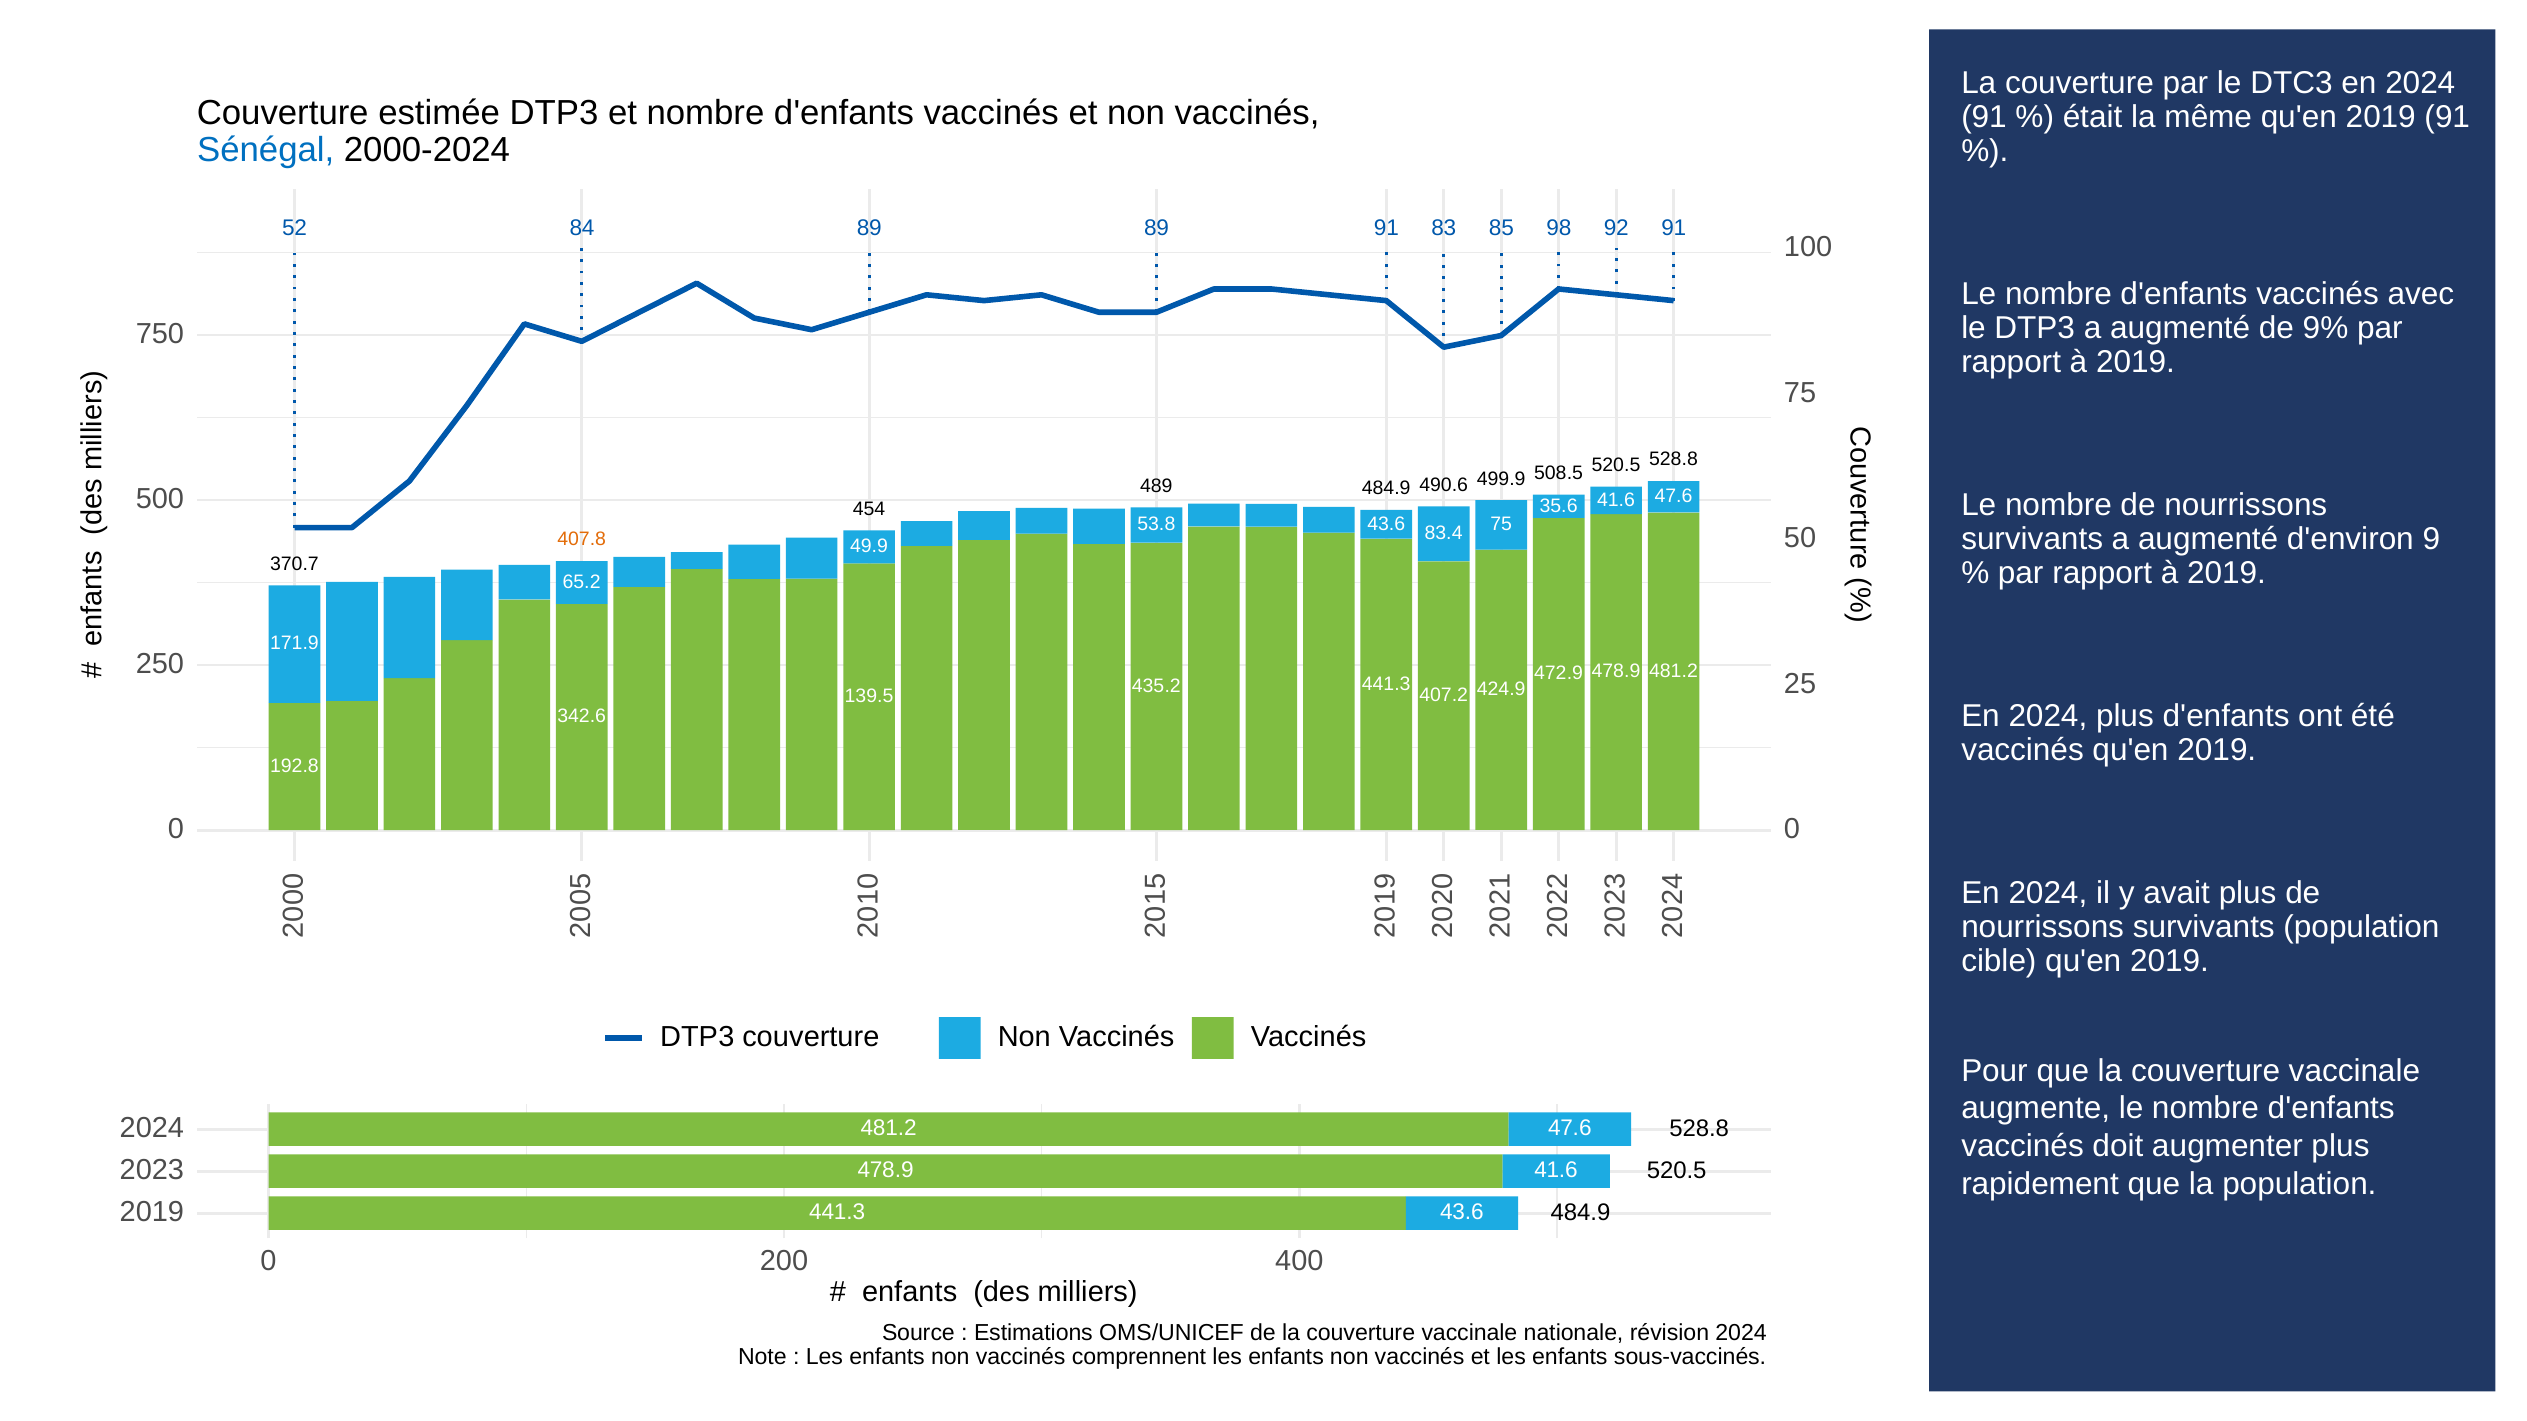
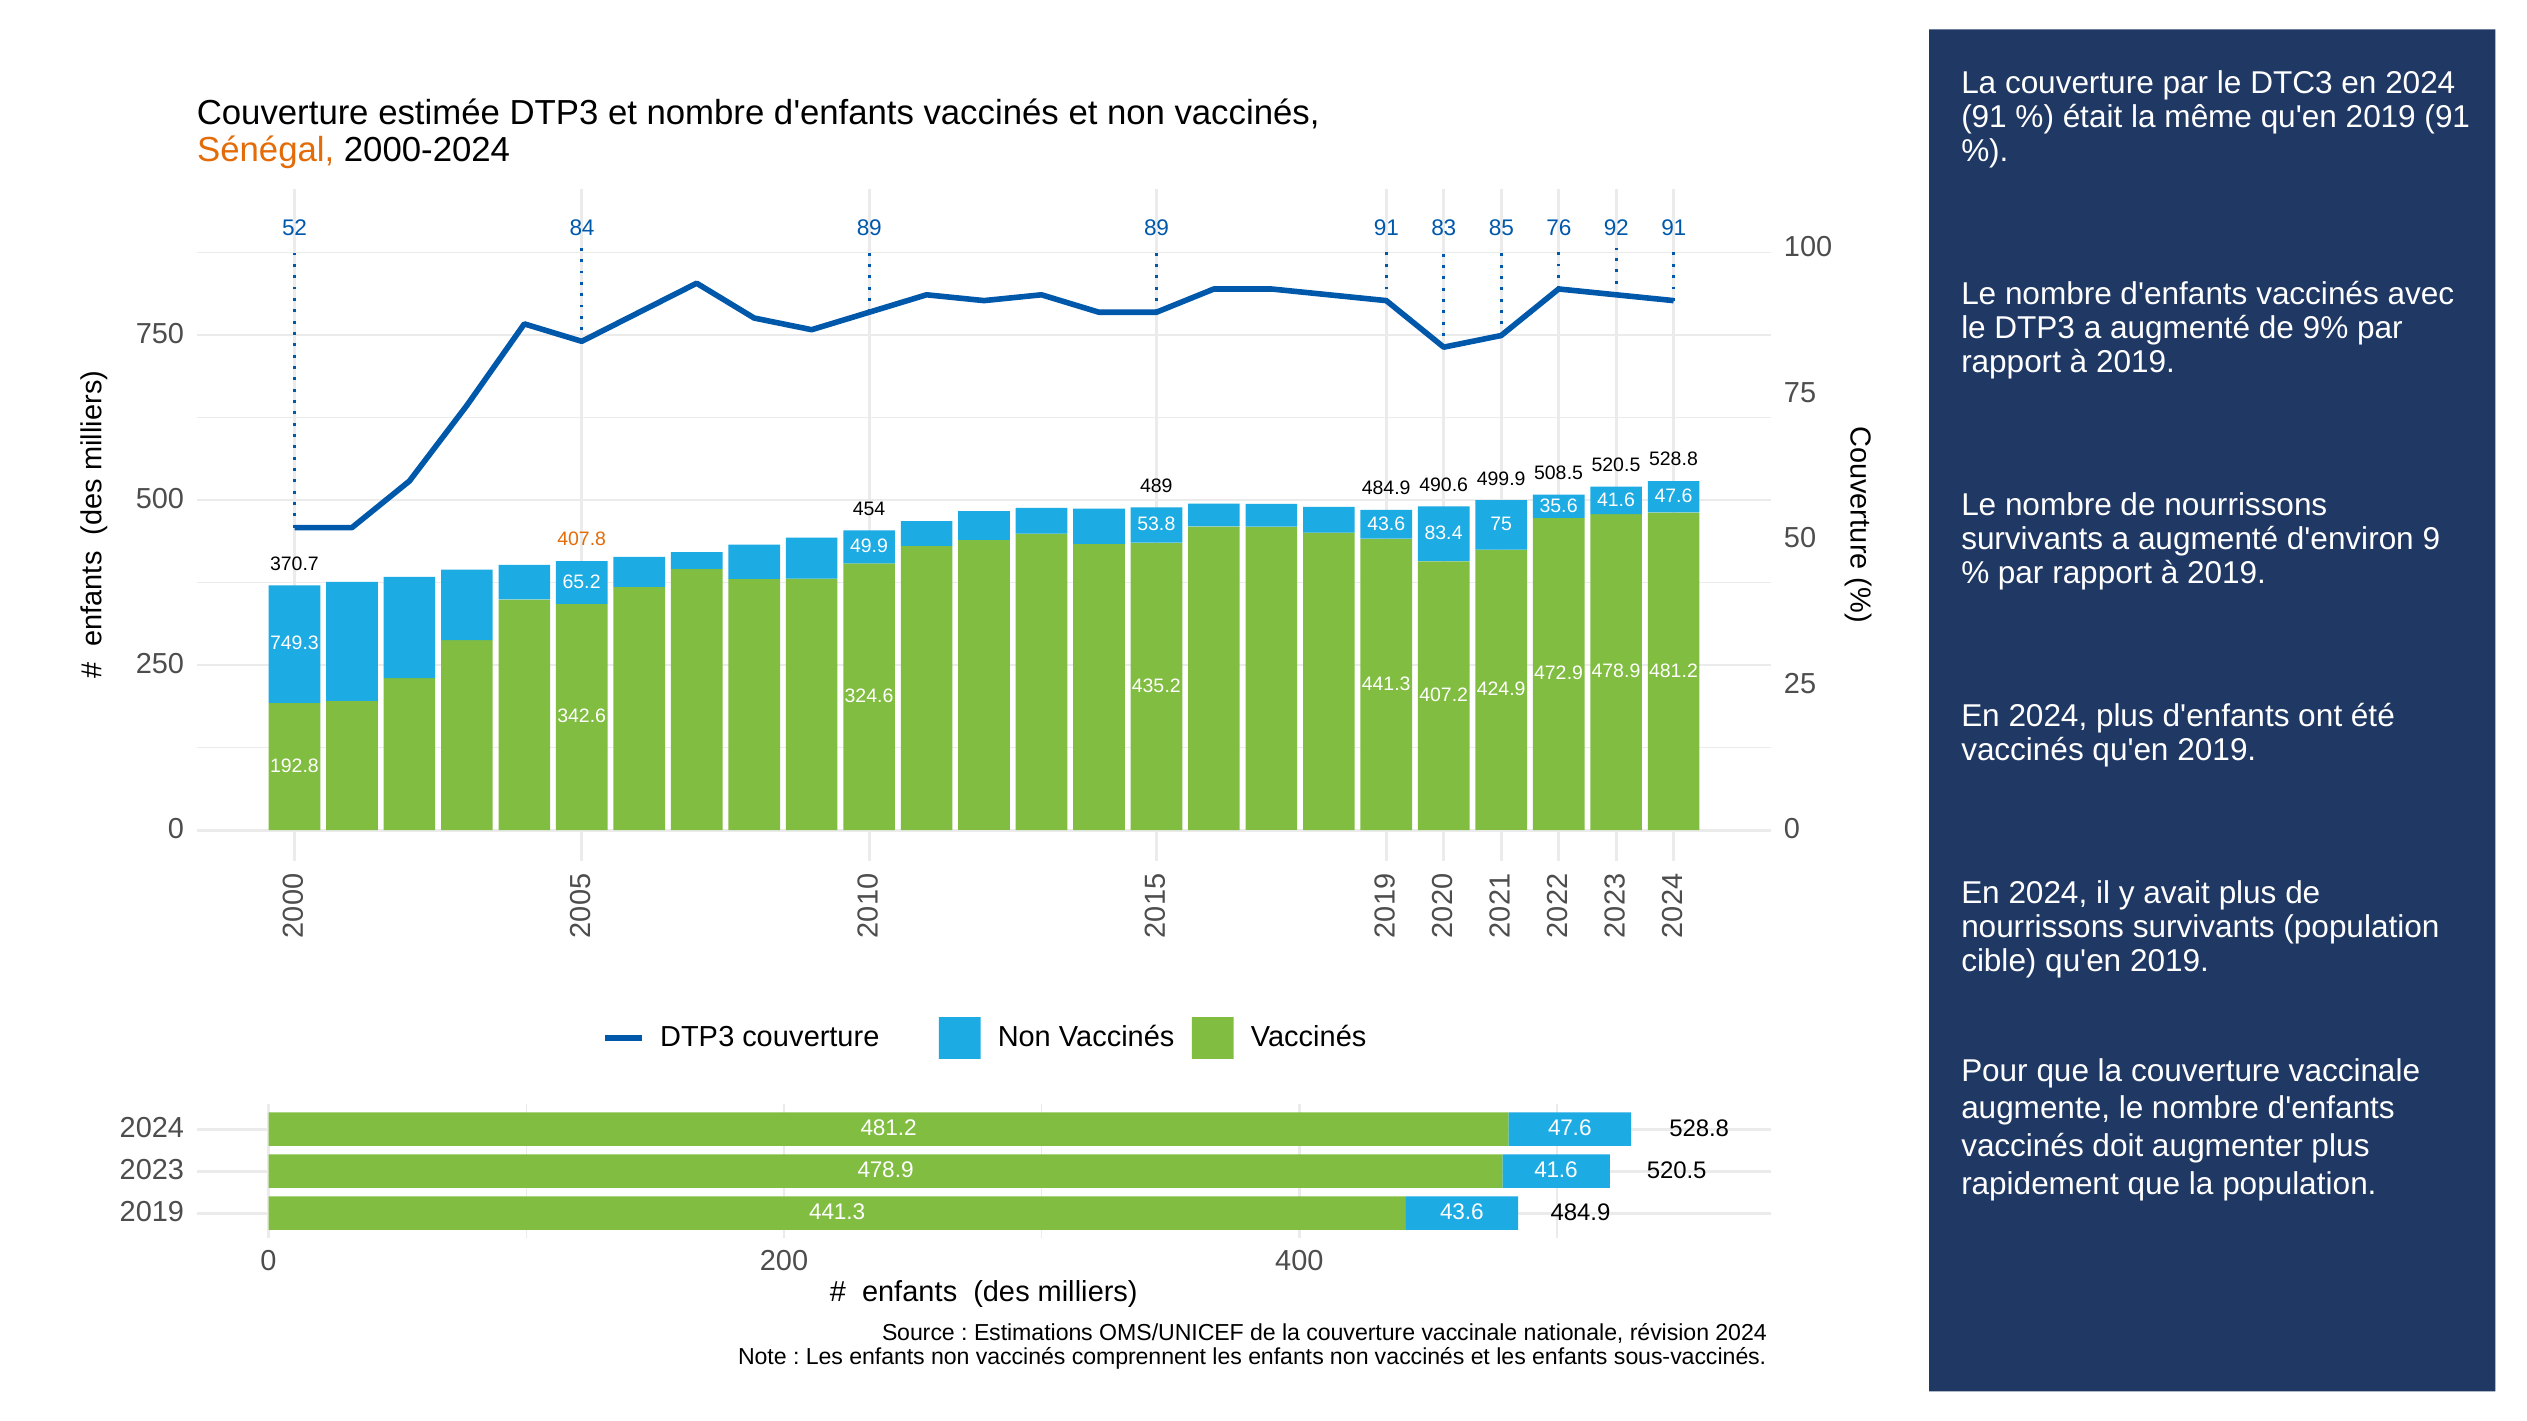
Sénégal colour: blue -> orange
98: 98 -> 76
171.9: 171.9 -> 749.3
139.5: 139.5 -> 324.6
